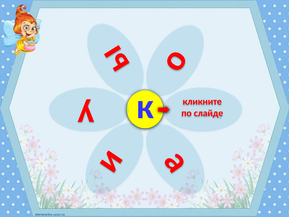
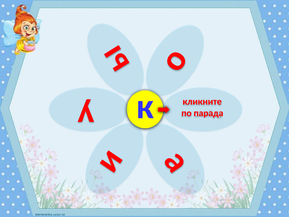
слайде: слайде -> парада
